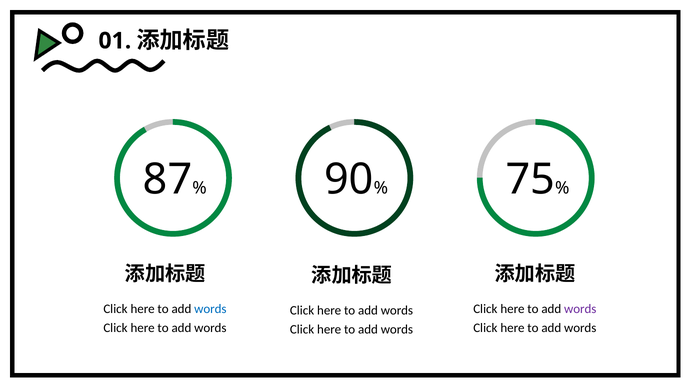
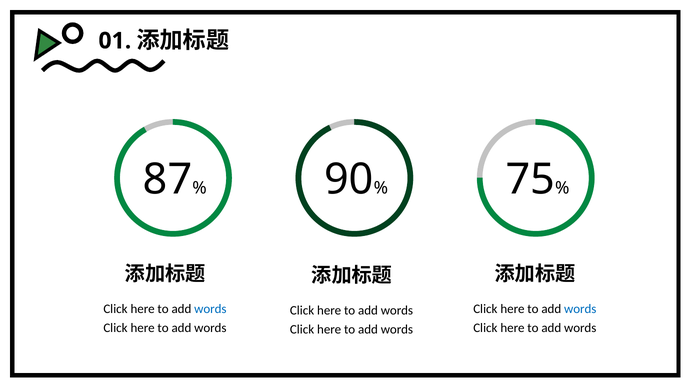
words at (580, 309) colour: purple -> blue
